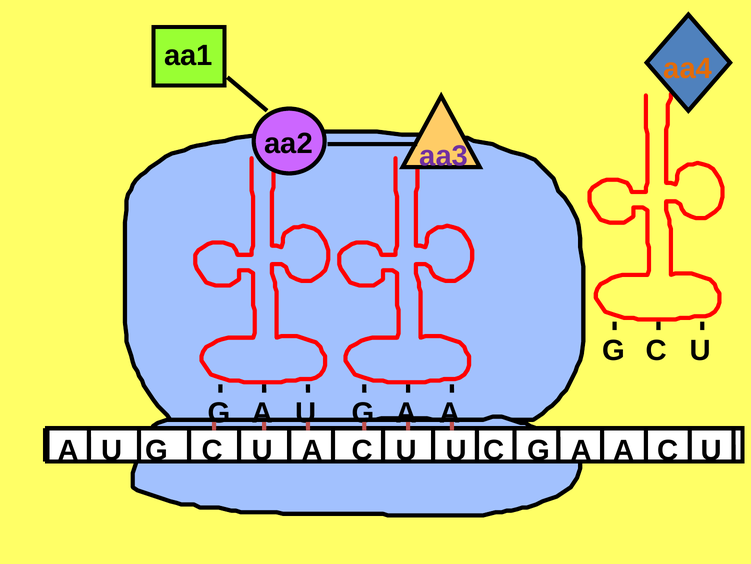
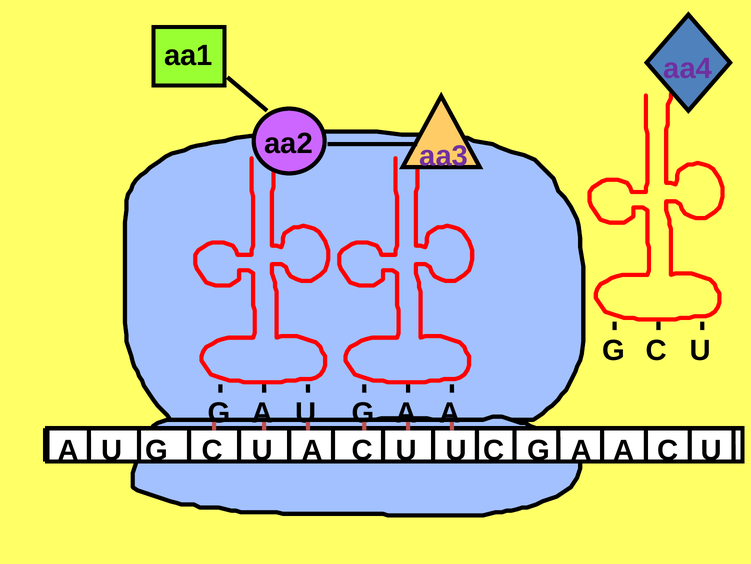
aa4 colour: orange -> purple
